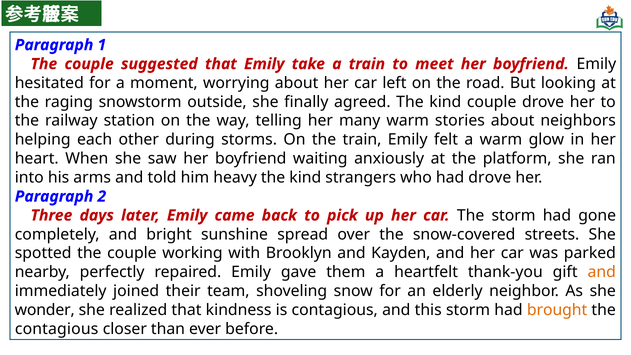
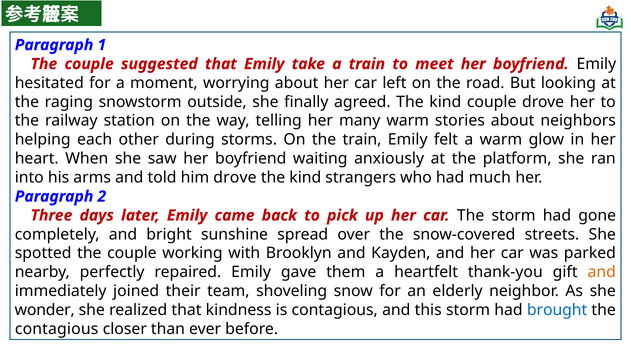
him heavy: heavy -> drove
had drove: drove -> much
brought colour: orange -> blue
